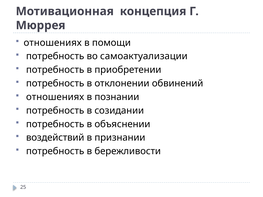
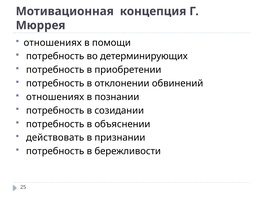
самоактуализации: самоактуализации -> детерминирующих
воздействий: воздействий -> действовать
